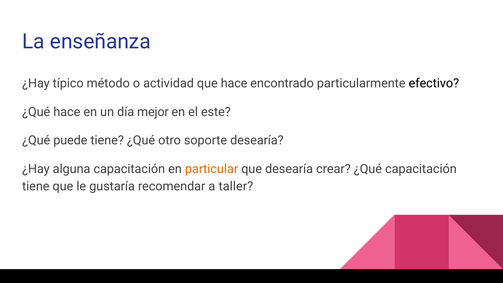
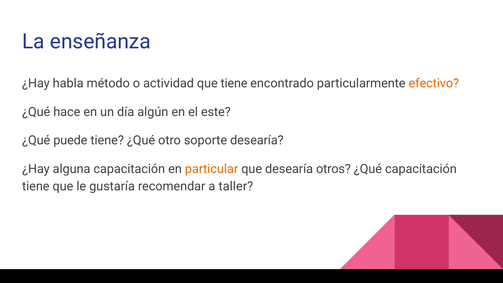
típico: típico -> habla
que hace: hace -> tiene
efectivo colour: black -> orange
mejor: mejor -> algún
crear: crear -> otros
